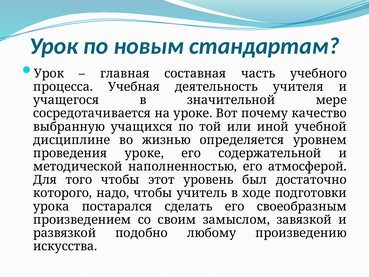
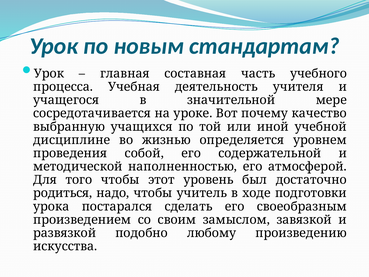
проведения уроке: уроке -> собой
которого: которого -> родиться
